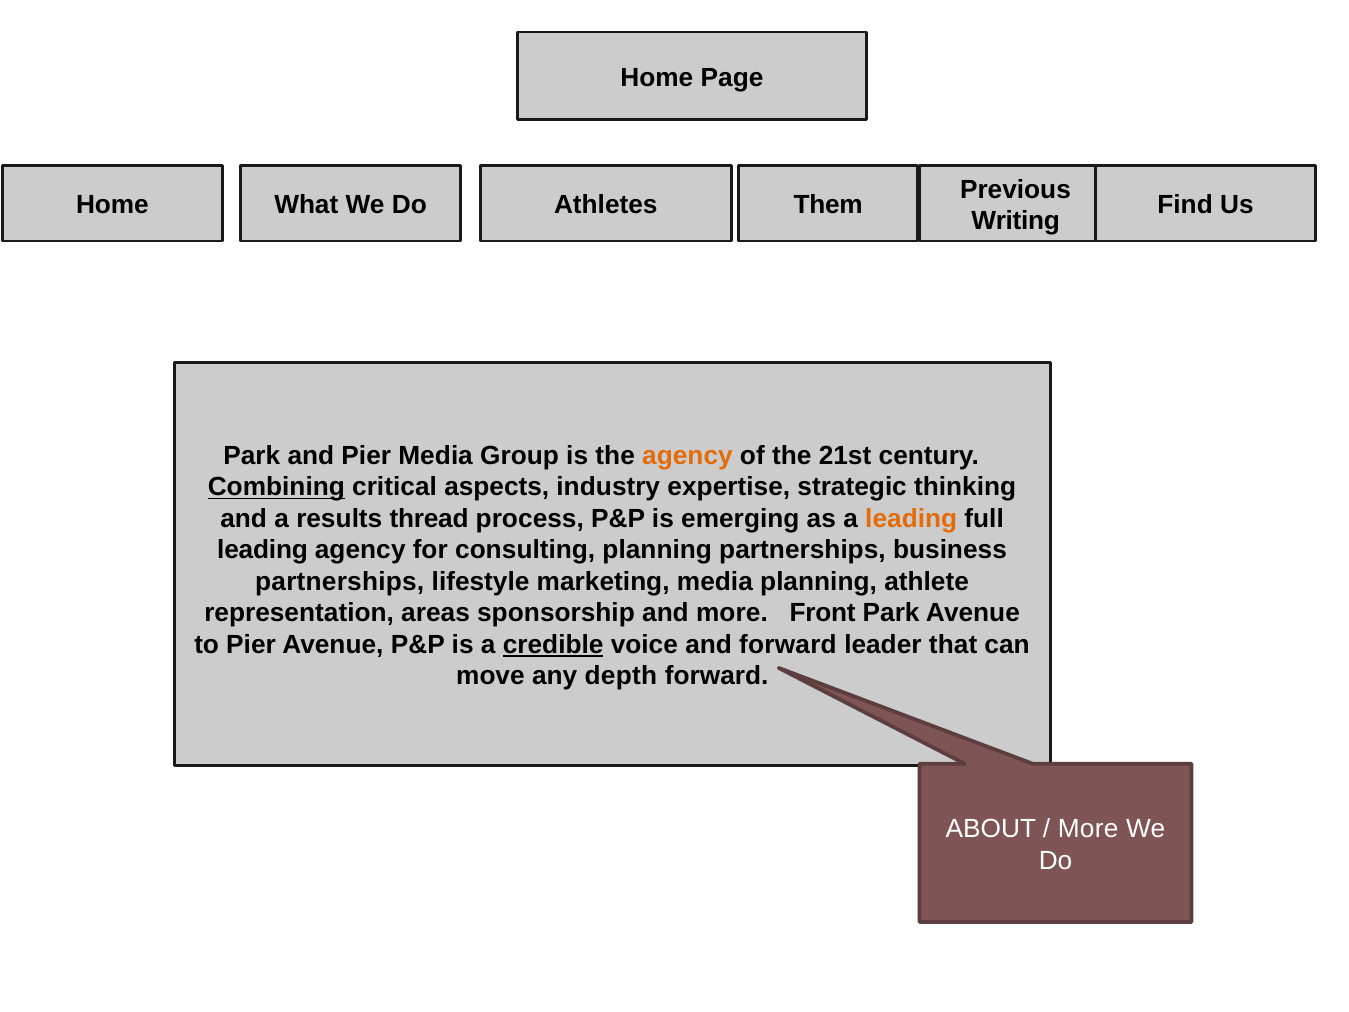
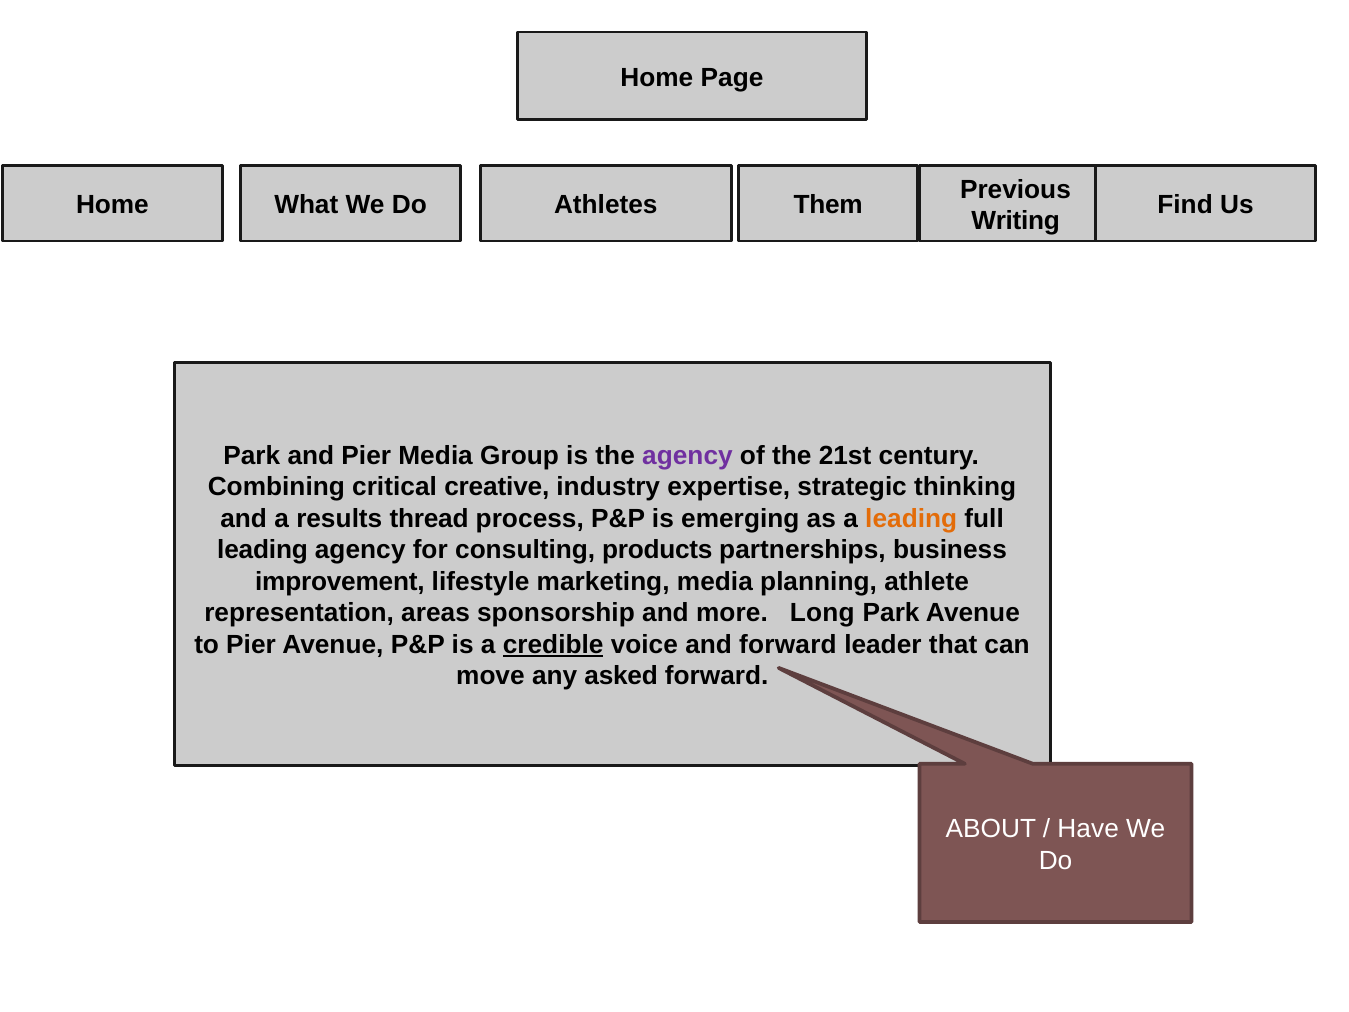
agency at (687, 455) colour: orange -> purple
Combining underline: present -> none
aspects: aspects -> creative
consulting planning: planning -> products
partnerships at (340, 581): partnerships -> improvement
Front: Front -> Long
depth: depth -> asked
More at (1088, 829): More -> Have
